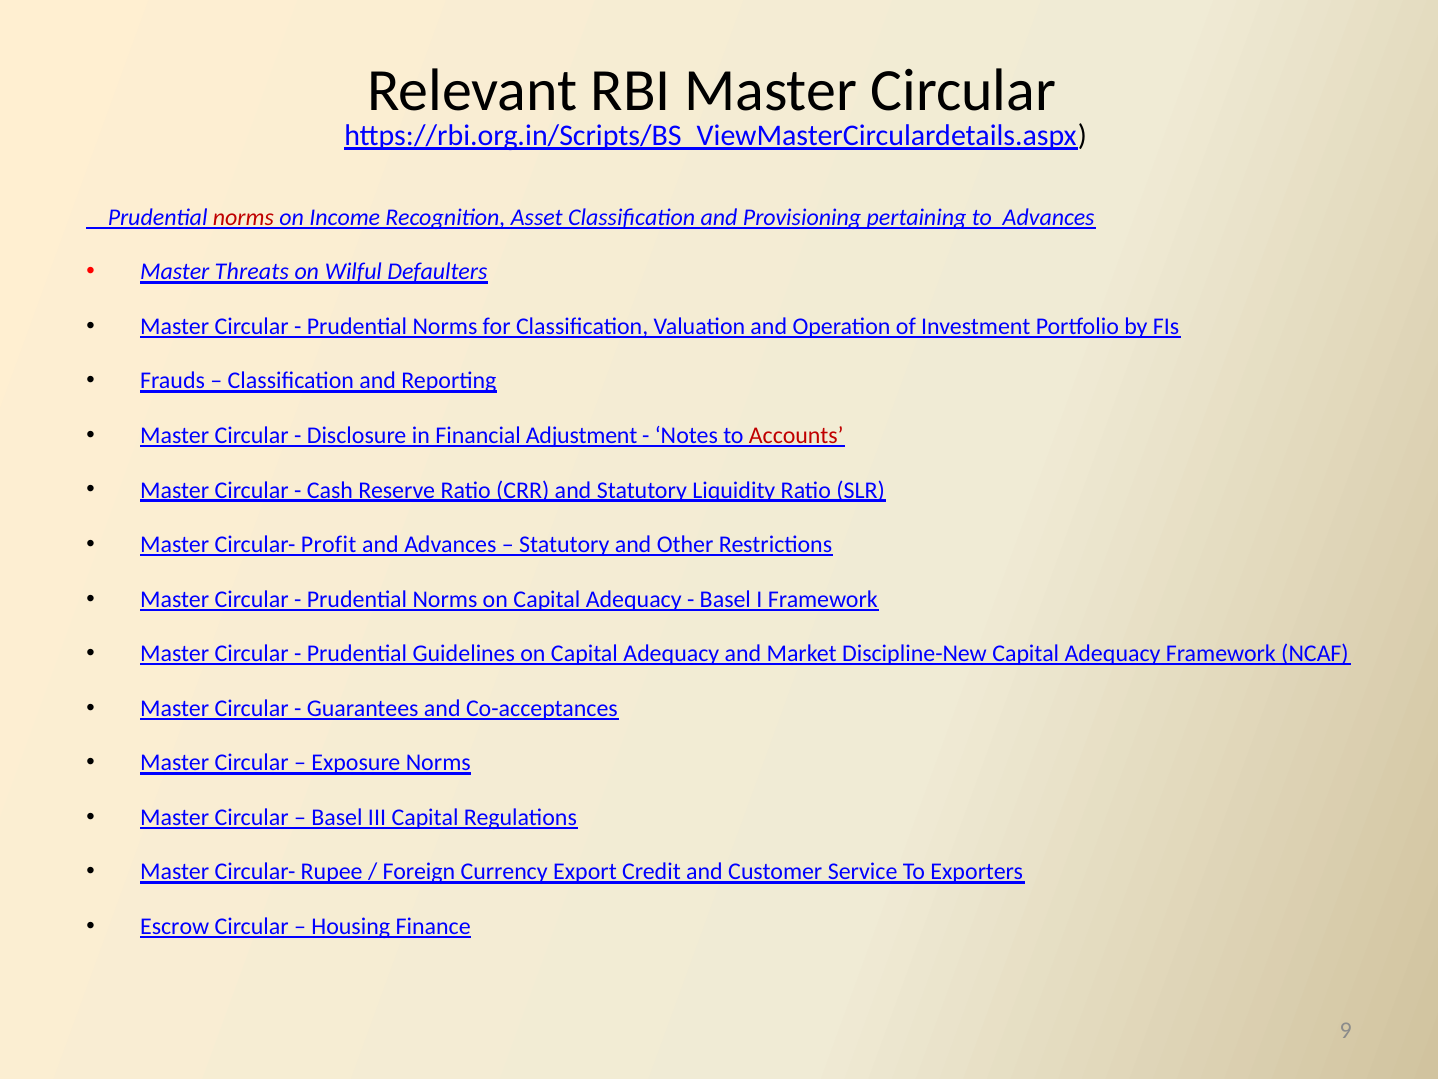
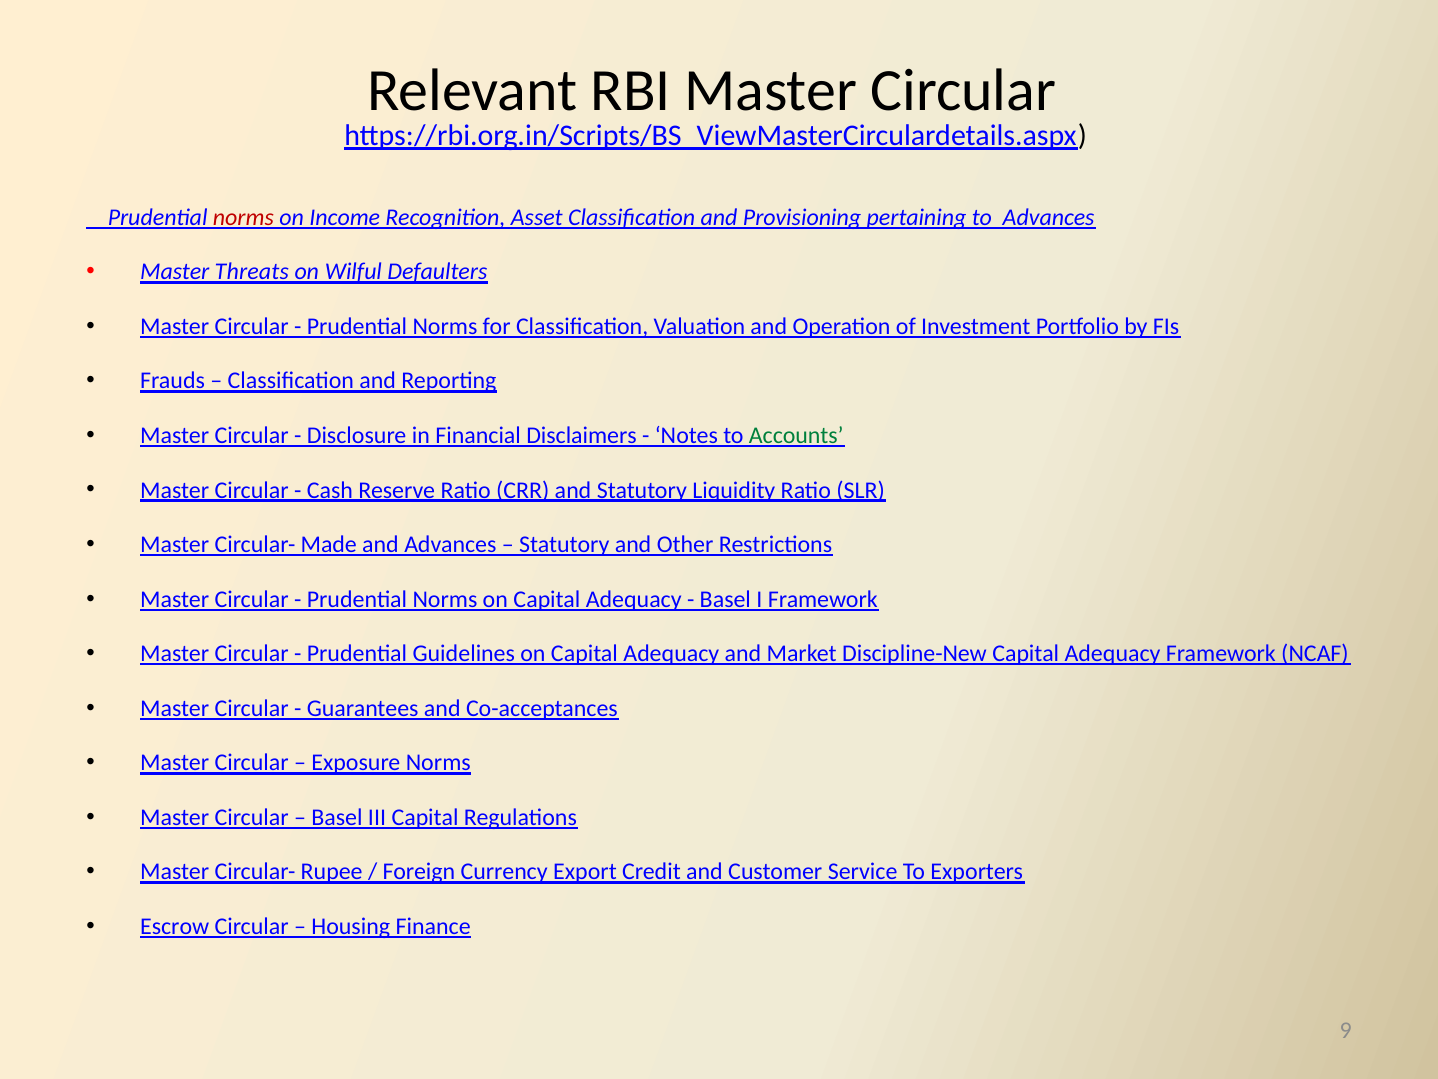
Adjustment: Adjustment -> Disclaimers
Accounts colour: red -> green
Profit: Profit -> Made
